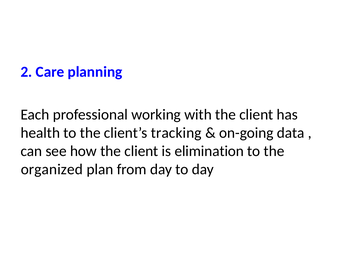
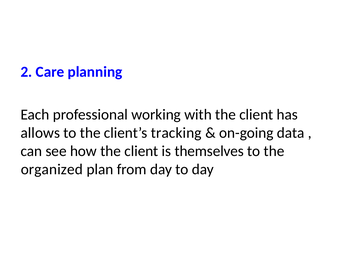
health: health -> allows
elimination: elimination -> themselves
